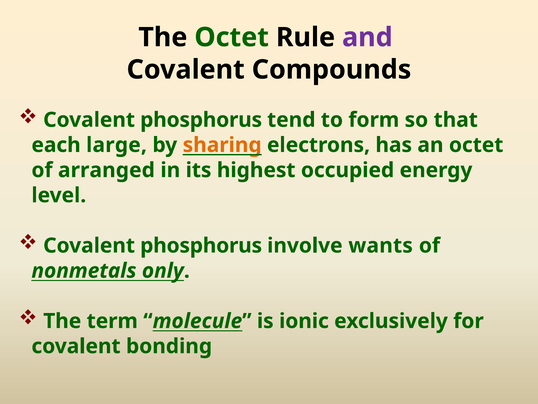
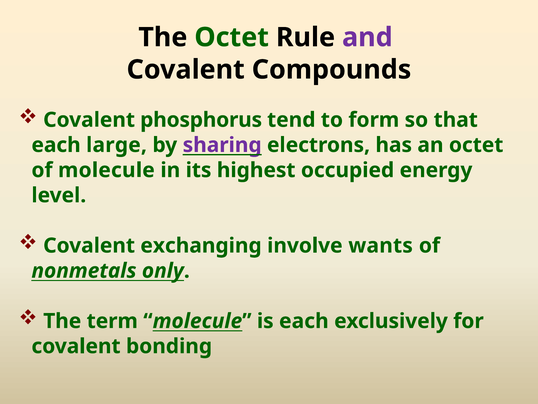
sharing colour: orange -> purple
of arranged: arranged -> molecule
phosphorus at (201, 245): phosphorus -> exchanging
is ionic: ionic -> each
